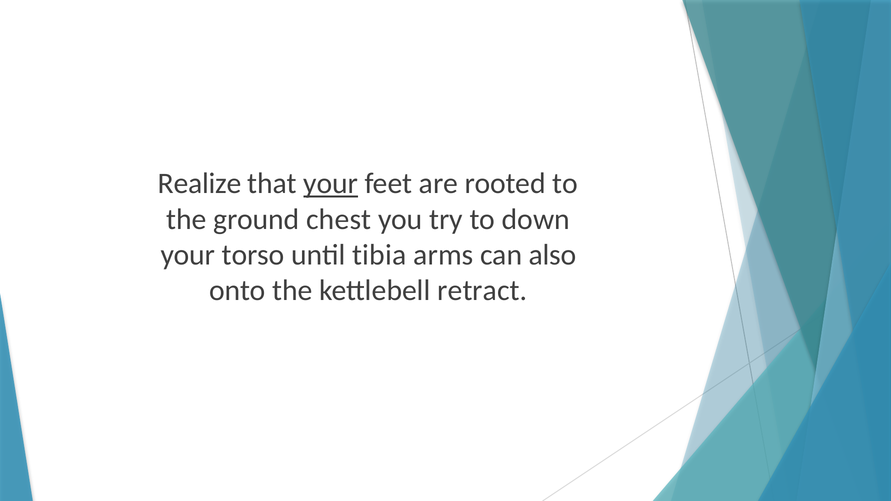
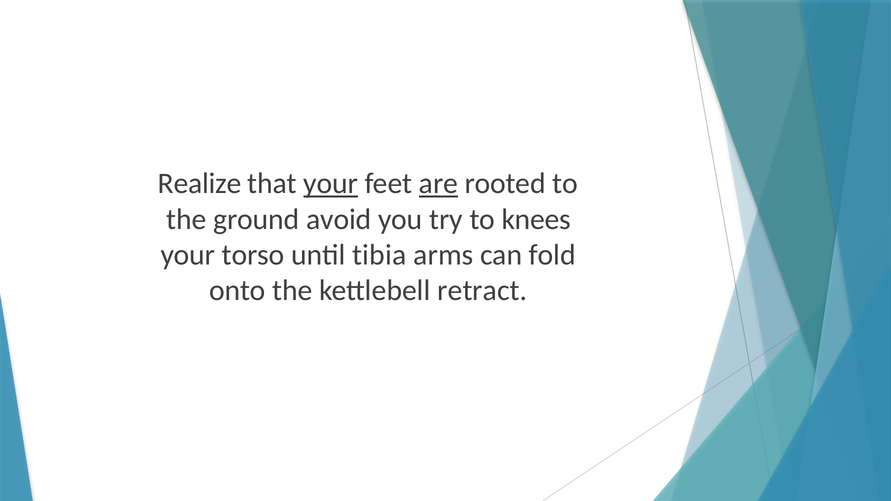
are underline: none -> present
chest: chest -> avoid
down: down -> knees
also: also -> fold
